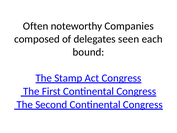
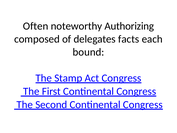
Companies: Companies -> Authorizing
seen: seen -> facts
